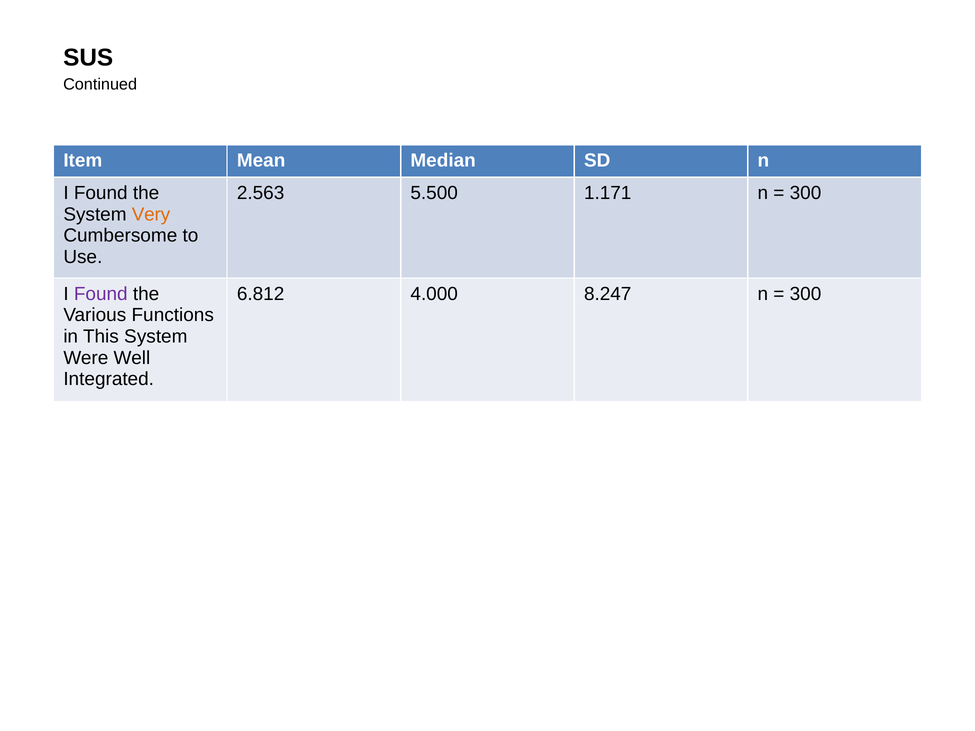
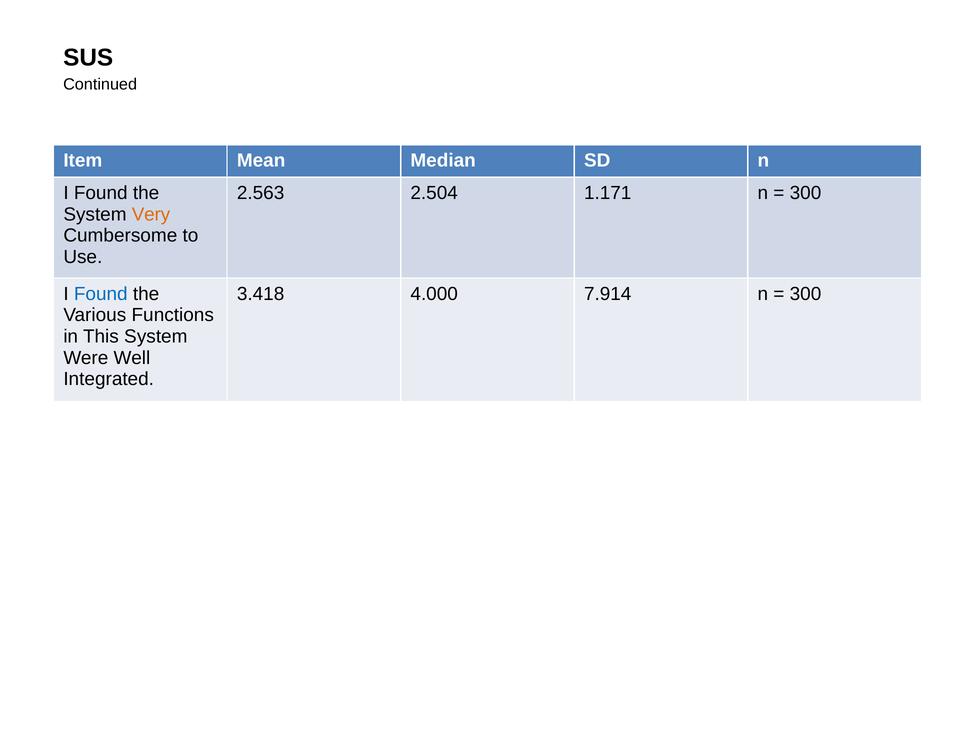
5.500: 5.500 -> 2.504
Found at (101, 294) colour: purple -> blue
6.812: 6.812 -> 3.418
8.247: 8.247 -> 7.914
